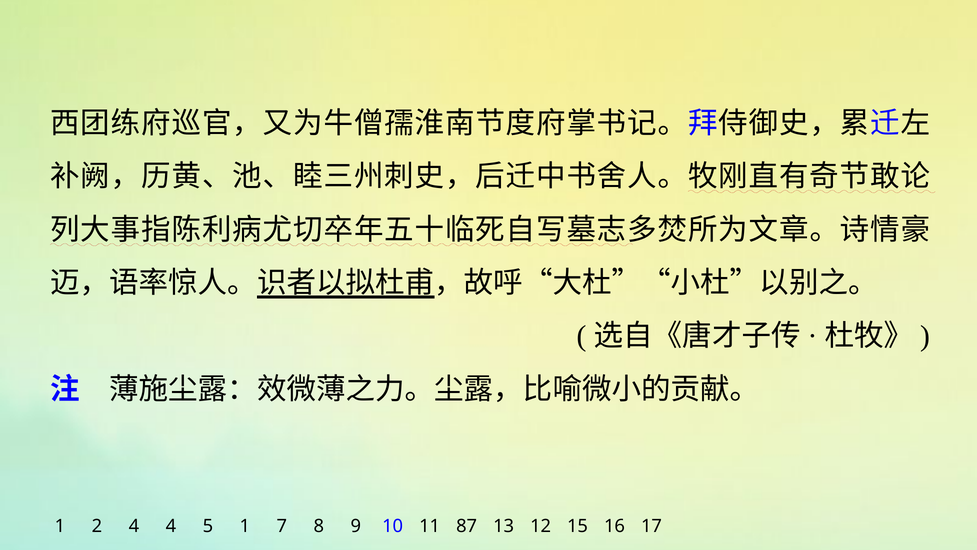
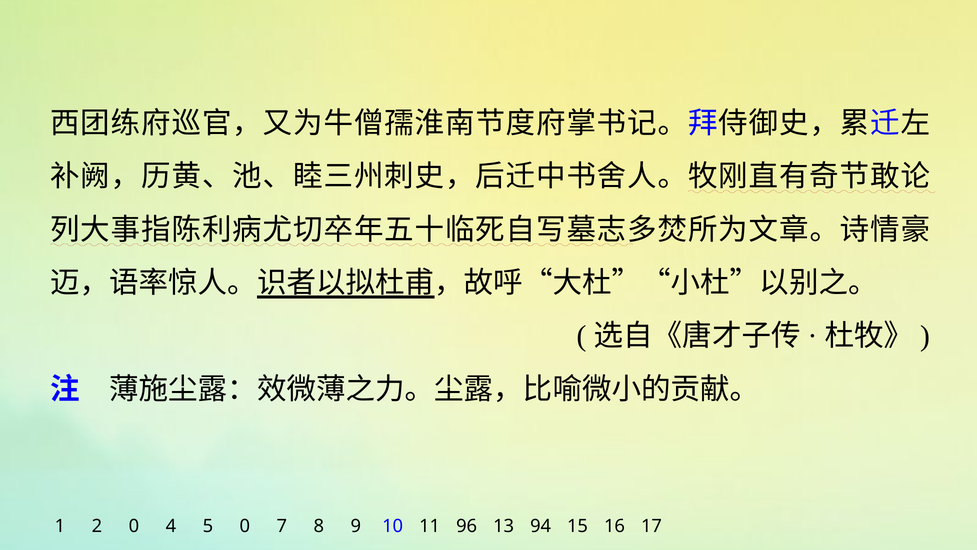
2 4: 4 -> 0
5 1: 1 -> 0
87: 87 -> 96
12: 12 -> 94
